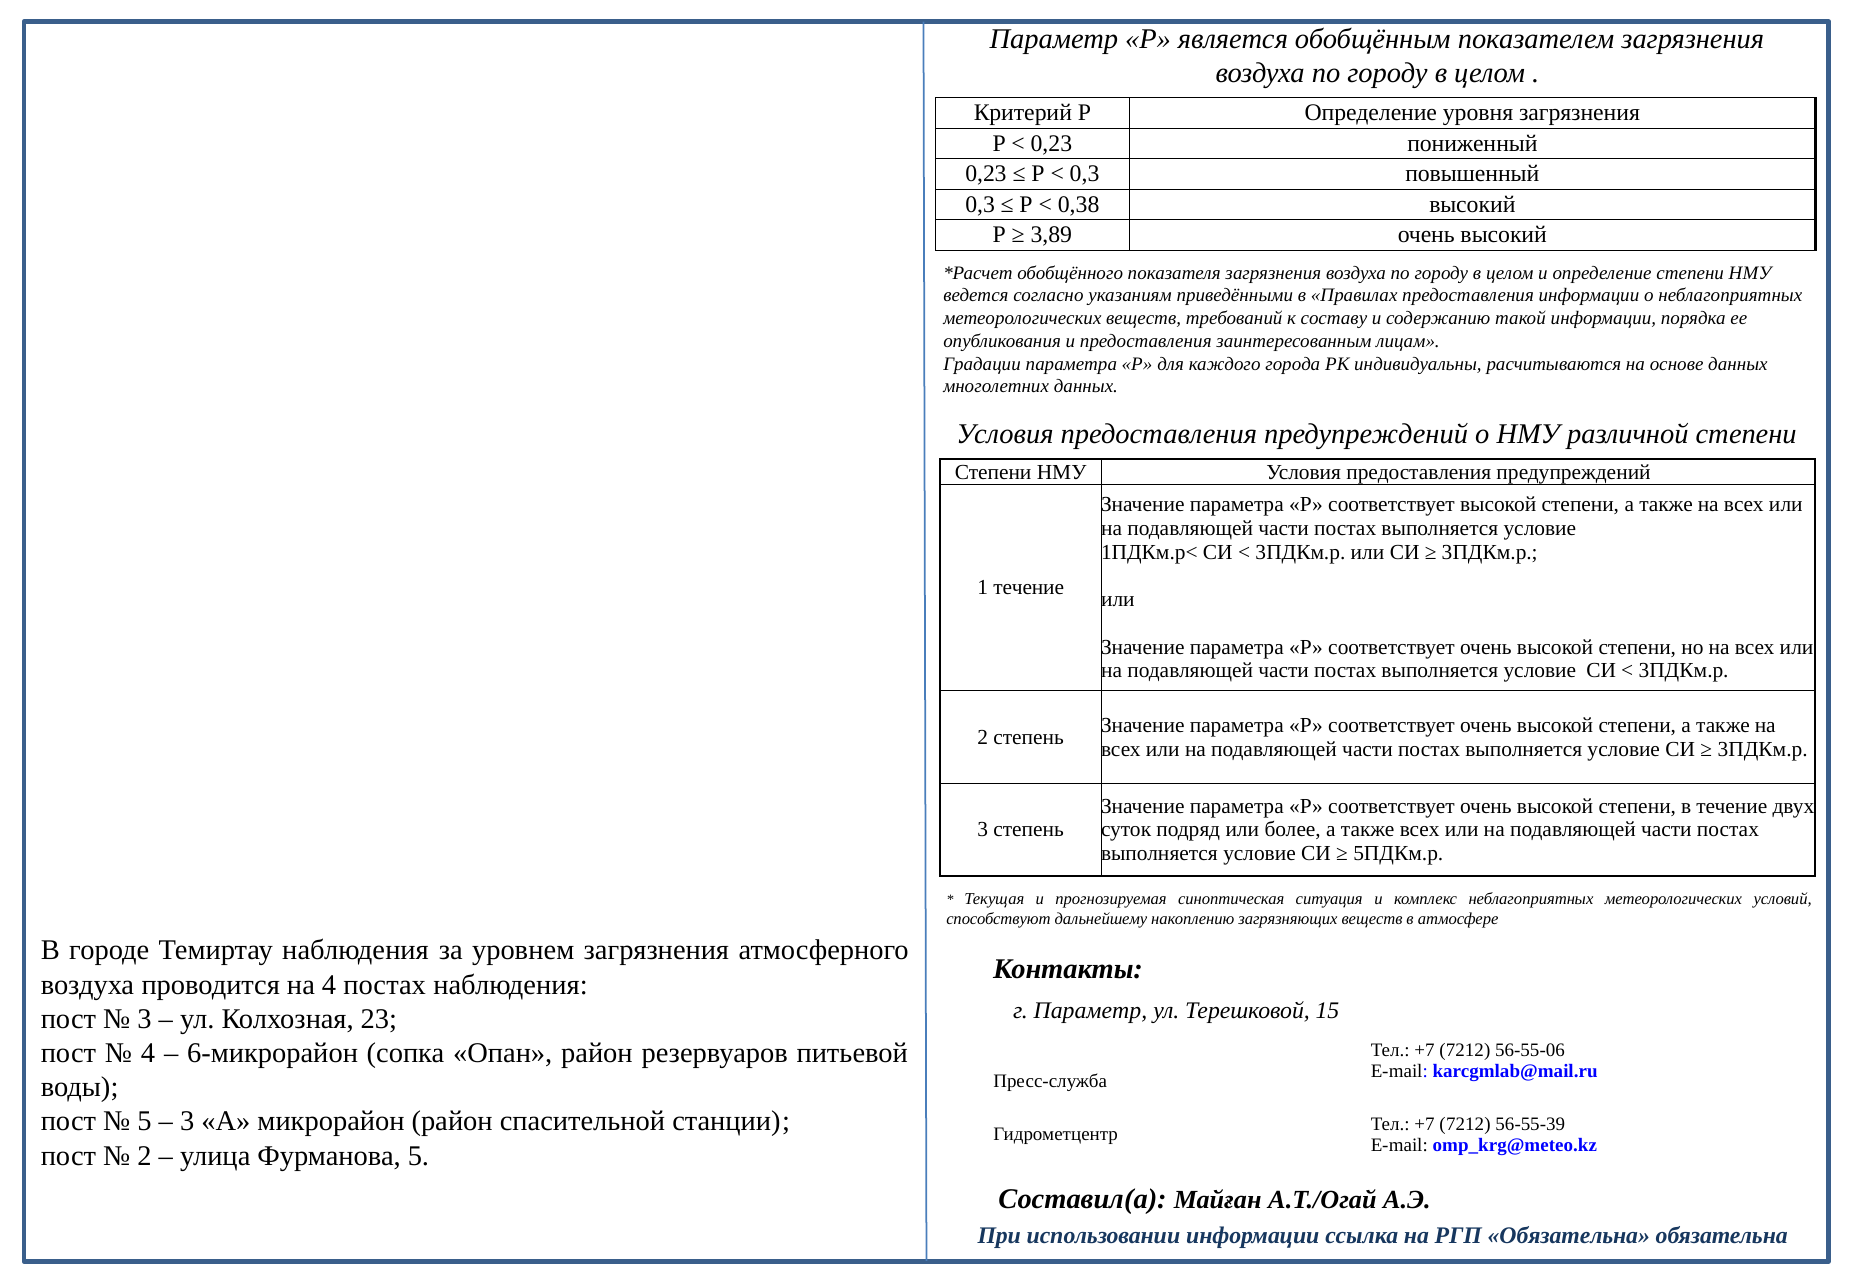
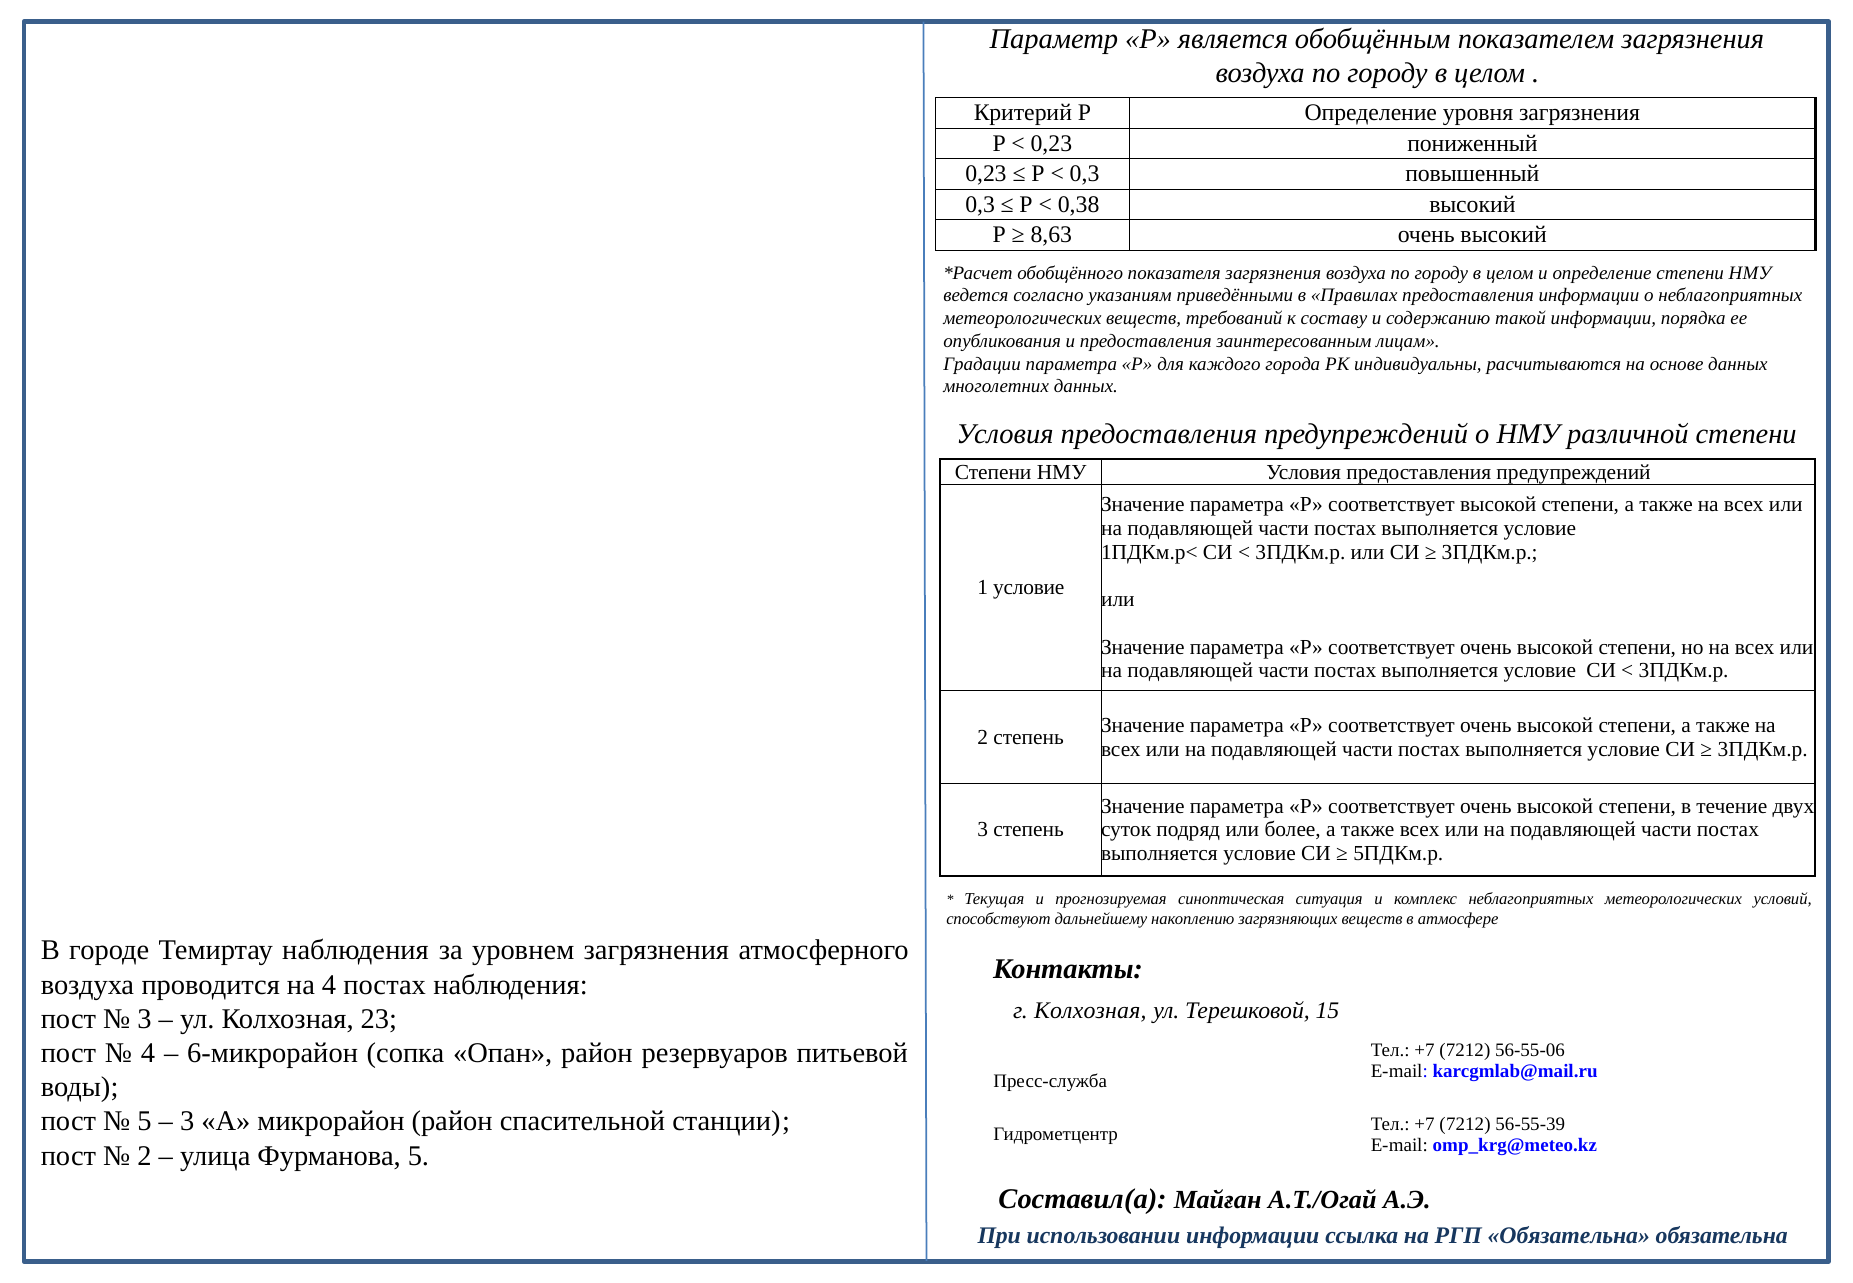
3,89: 3,89 -> 8,63
1 течение: течение -> условие
г Параметр: Параметр -> Колхозная
